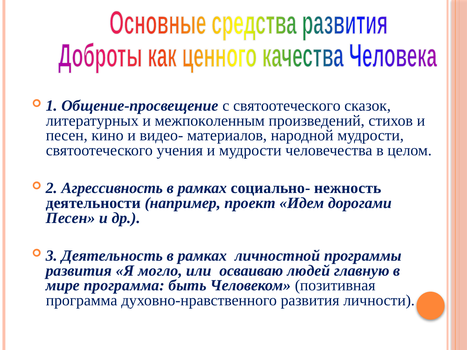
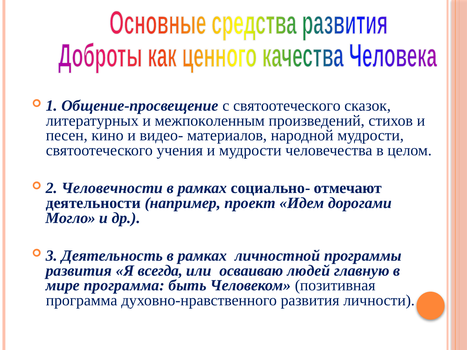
Агрессивность: Агрессивность -> Человечности
нежность: нежность -> отмечают
Песен at (71, 218): Песен -> Могло
могло: могло -> всегда
